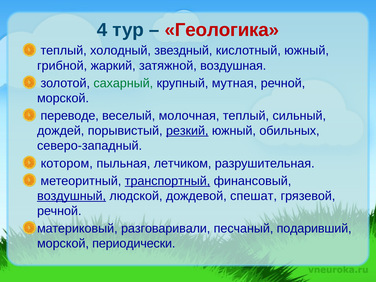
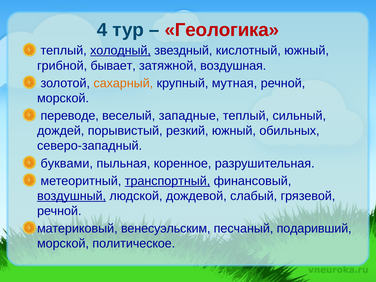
холодный underline: none -> present
жаркий: жаркий -> бывает
сахарный colour: green -> orange
молочная: молочная -> западные
резкий underline: present -> none
котором: котором -> буквами
летчиком: летчиком -> коренное
спешат: спешат -> слабый
разговаривали: разговаривали -> венесуэльским
периодически: периодически -> политическое
